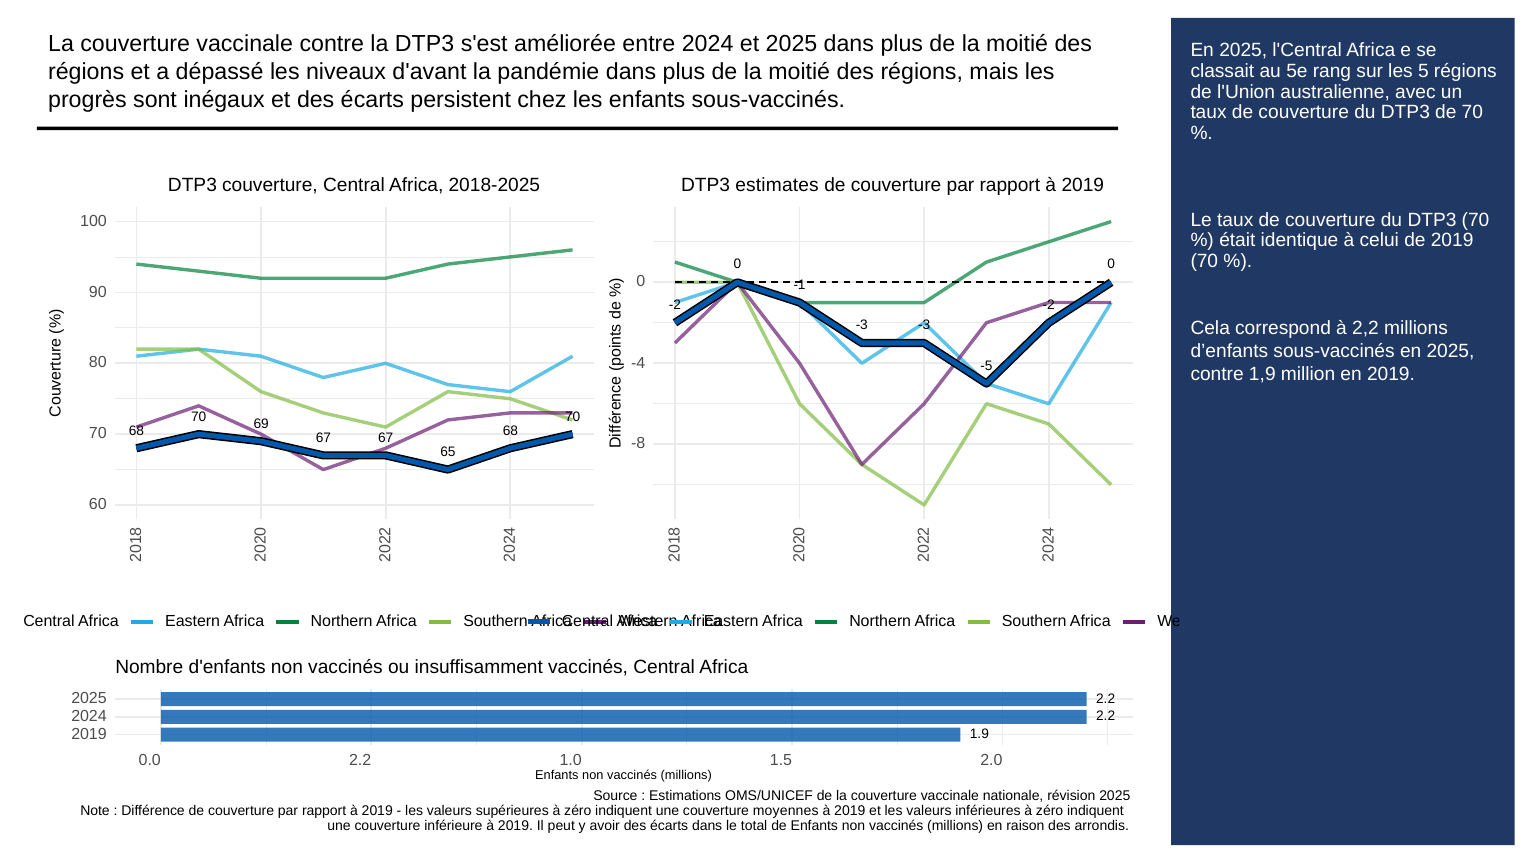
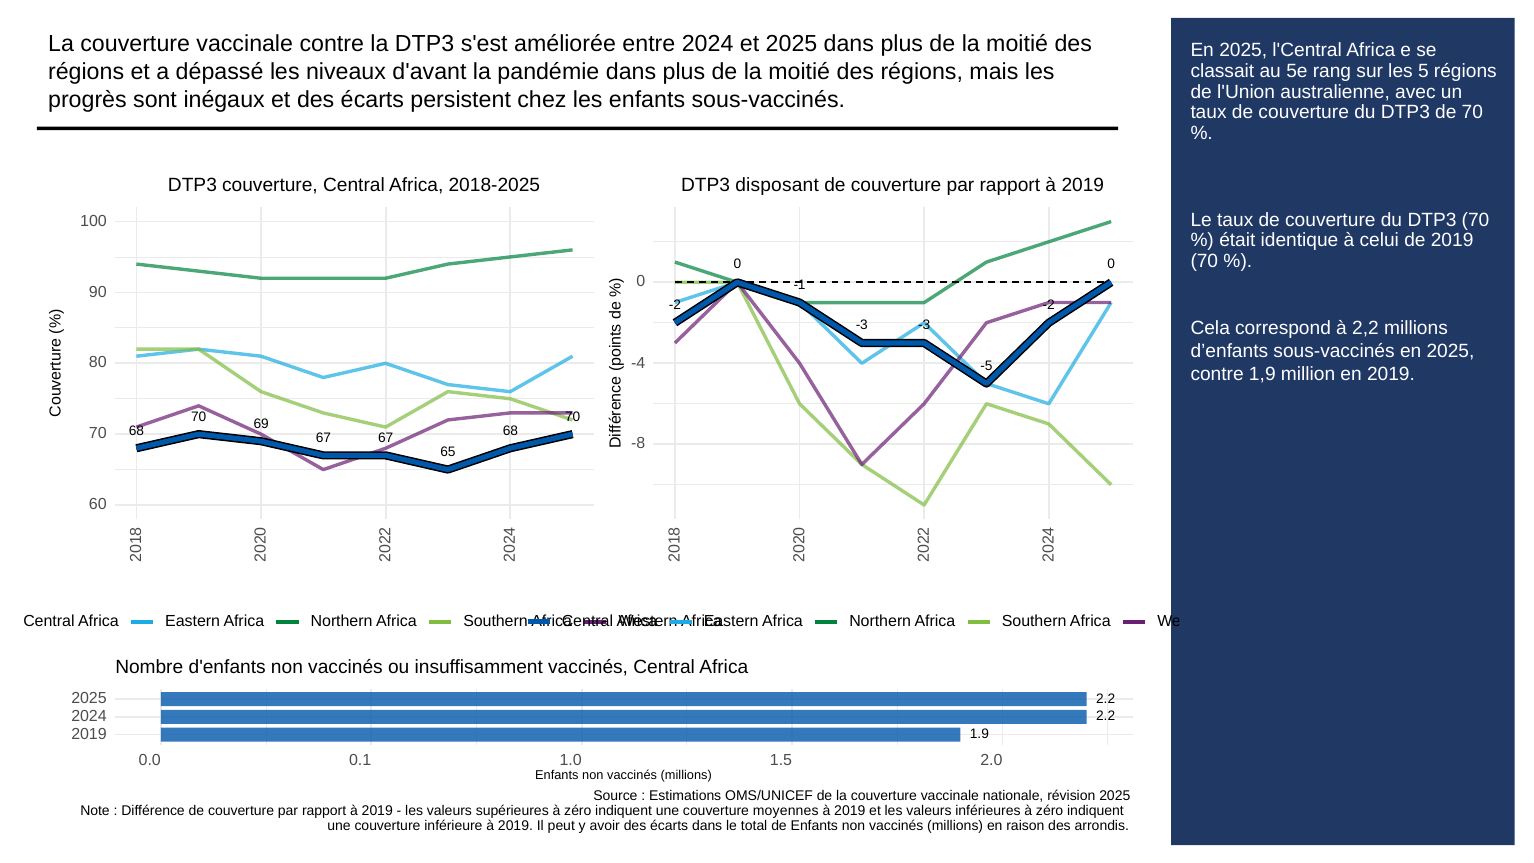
estimates: estimates -> disposant
0.0 2.2: 2.2 -> 0.1
